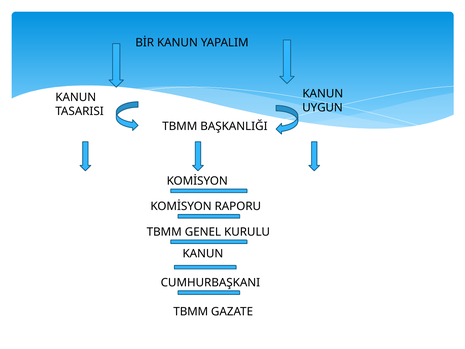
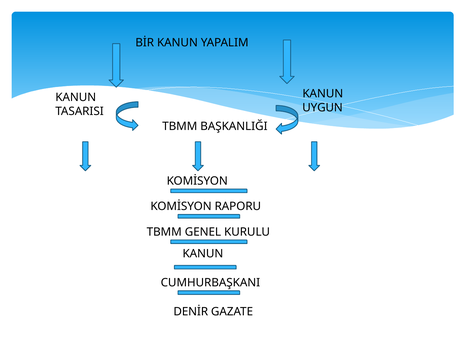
TBMM at (191, 312): TBMM -> DENİR
